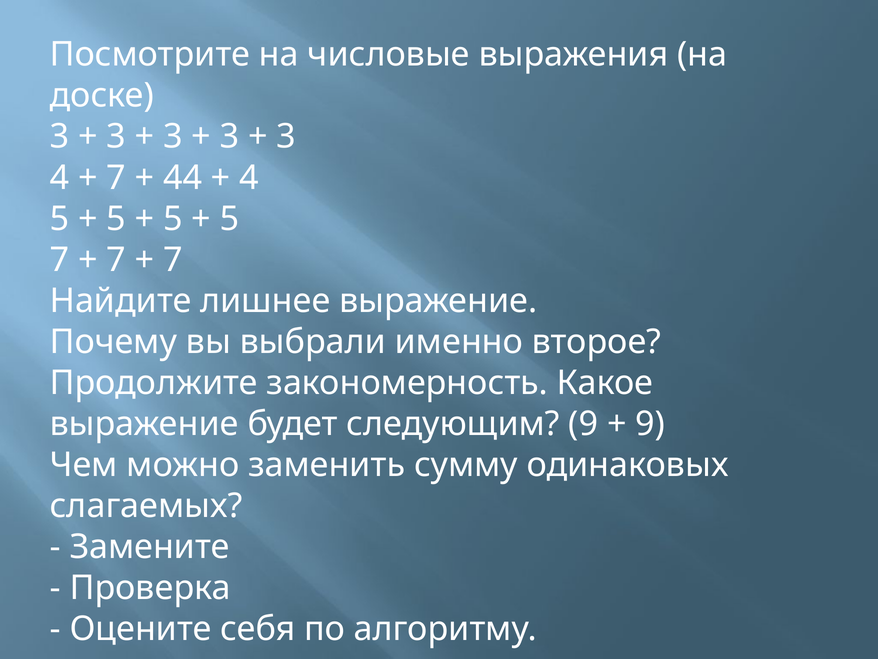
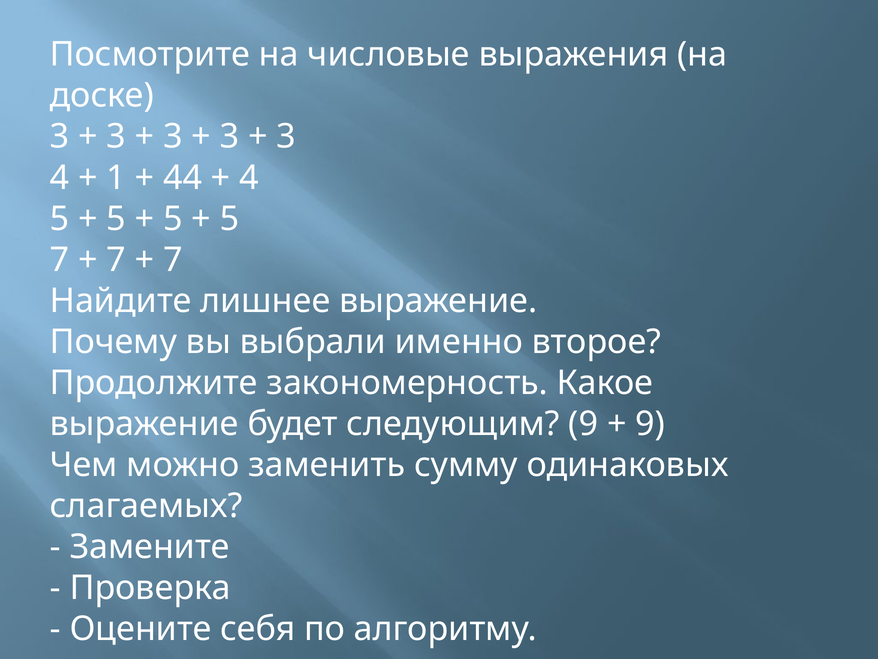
7 at (116, 178): 7 -> 1
